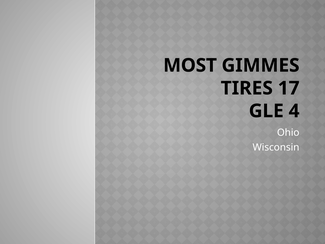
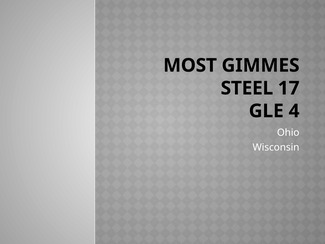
TIRES: TIRES -> STEEL
